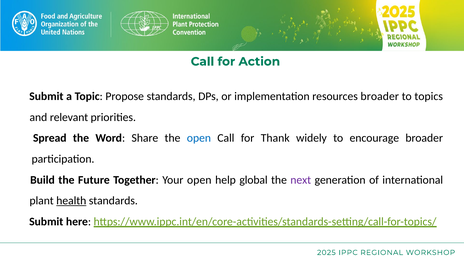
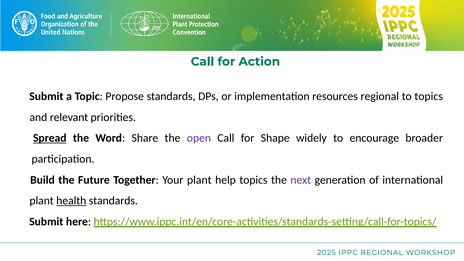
resources broader: broader -> regional
Spread underline: none -> present
open at (199, 138) colour: blue -> purple
Thank: Thank -> Shape
Your open: open -> plant
help global: global -> topics
